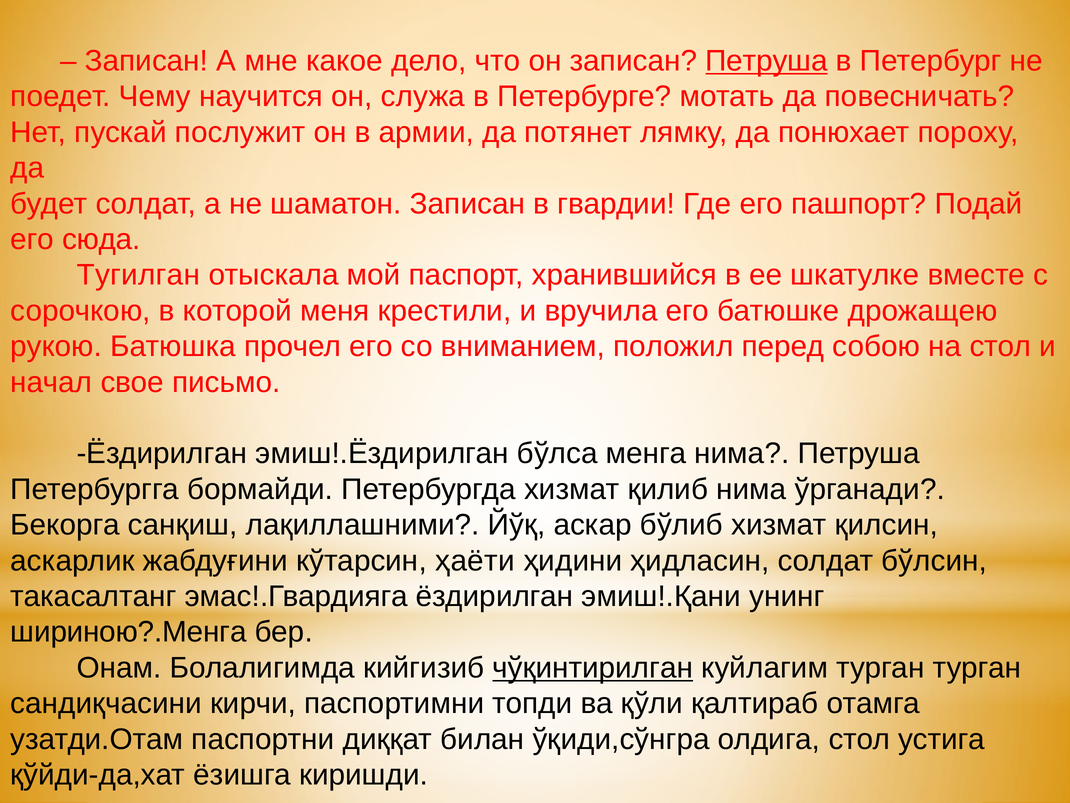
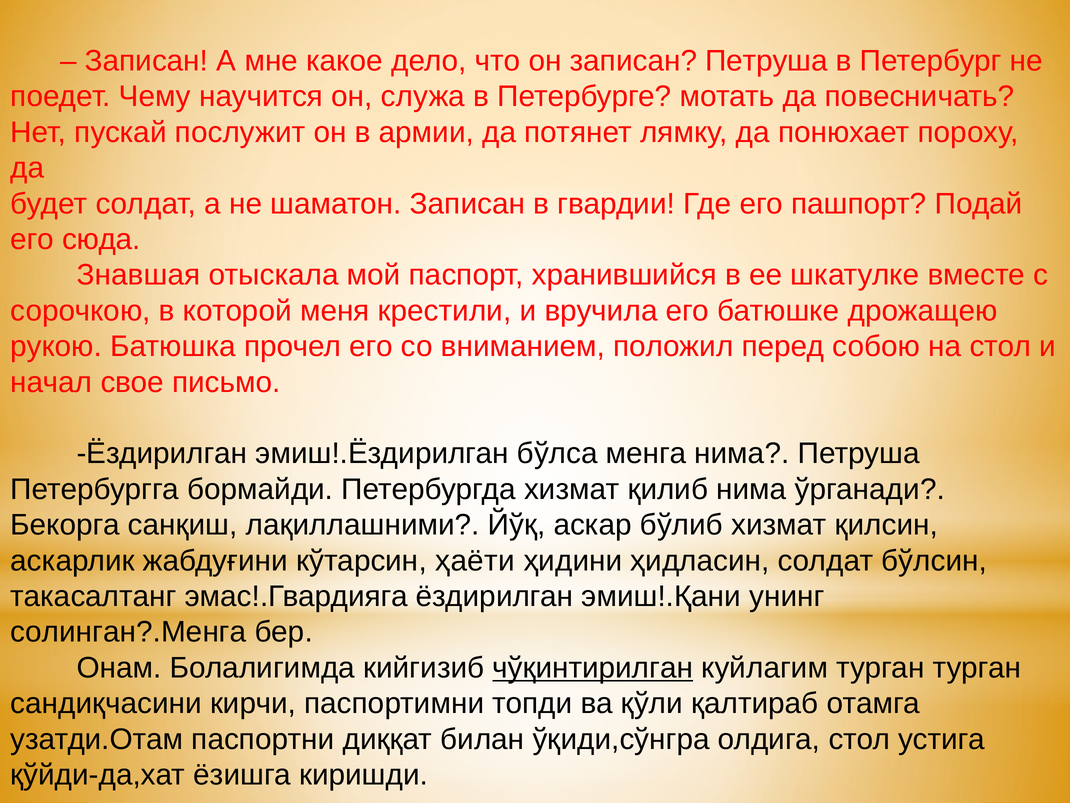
Петруша at (767, 61) underline: present -> none
Тугилган: Тугилган -> Знавшая
шириною?.Менга: шириною?.Менга -> солинган?.Менга
